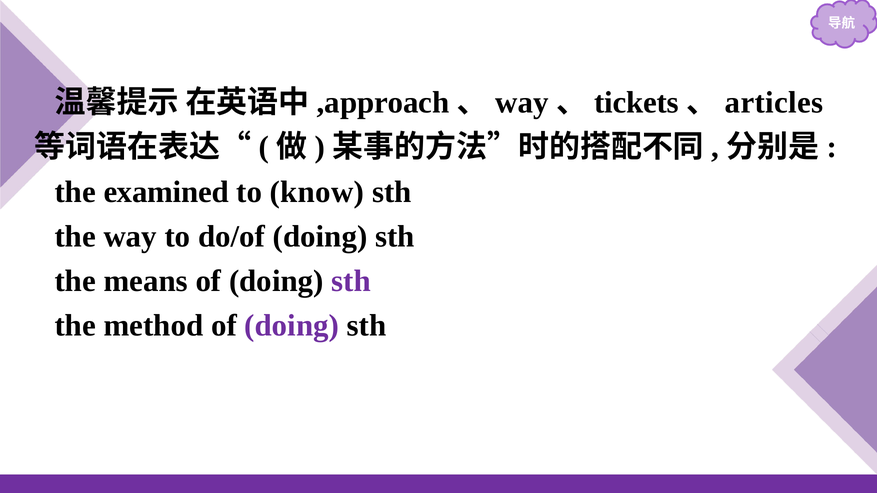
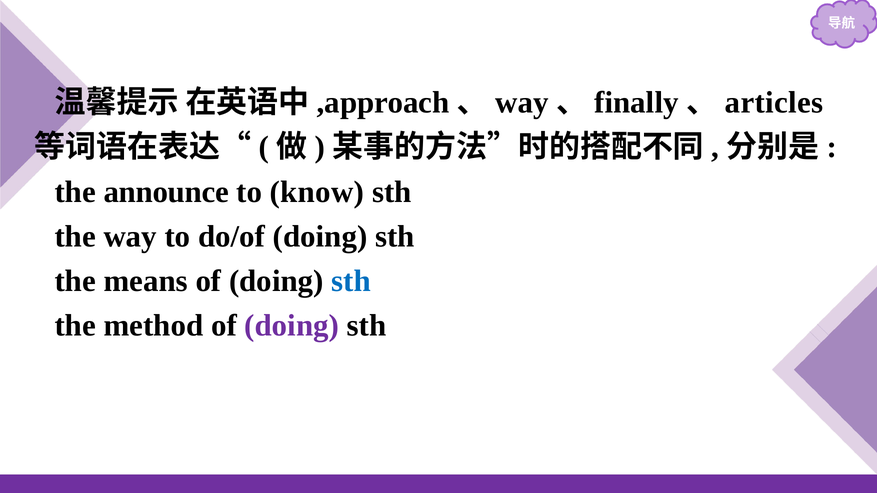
tickets: tickets -> finally
examined: examined -> announce
sth at (351, 281) colour: purple -> blue
